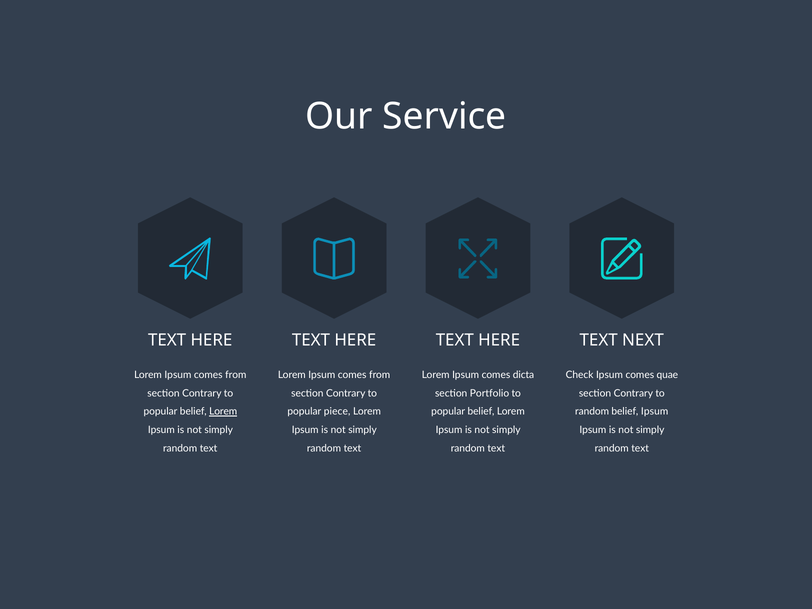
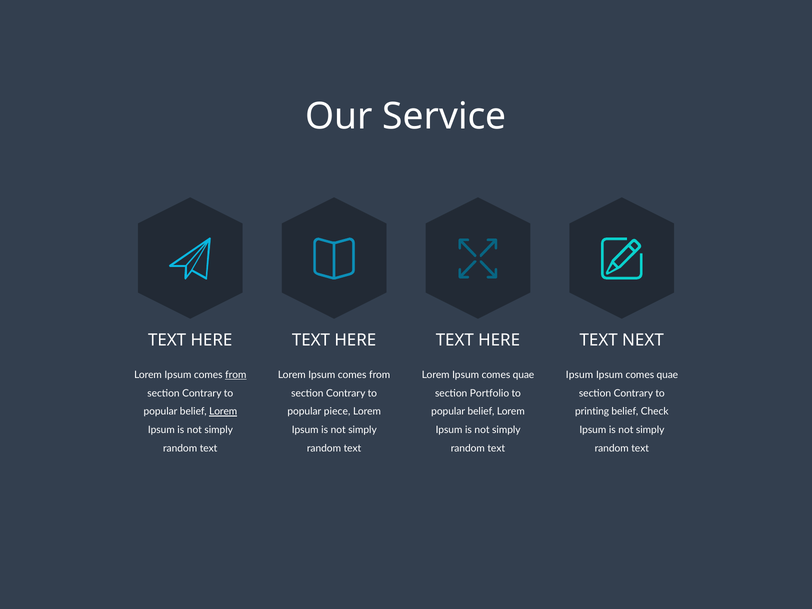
from at (236, 375) underline: none -> present
Lorem Ipsum comes dicta: dicta -> quae
Check at (580, 375): Check -> Ipsum
random at (592, 412): random -> printing
belief Ipsum: Ipsum -> Check
